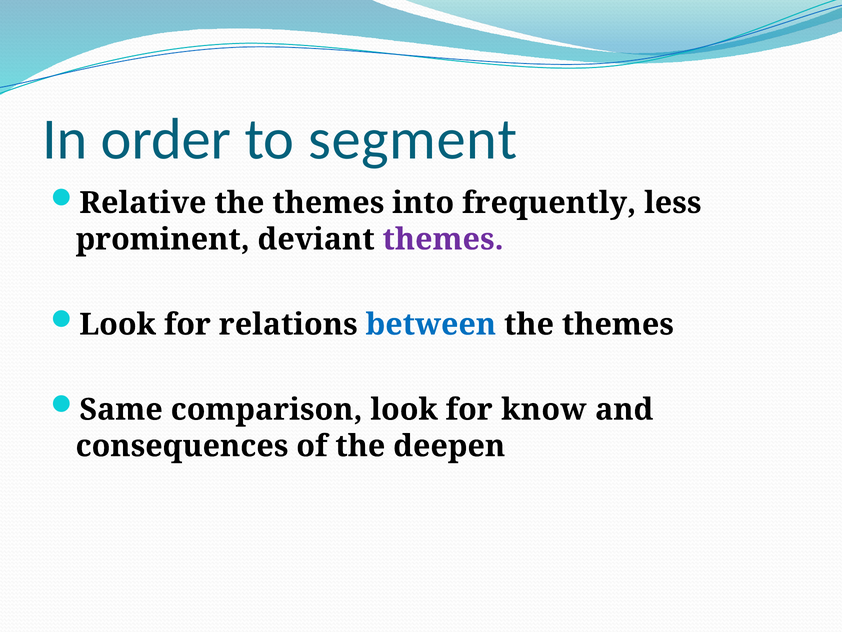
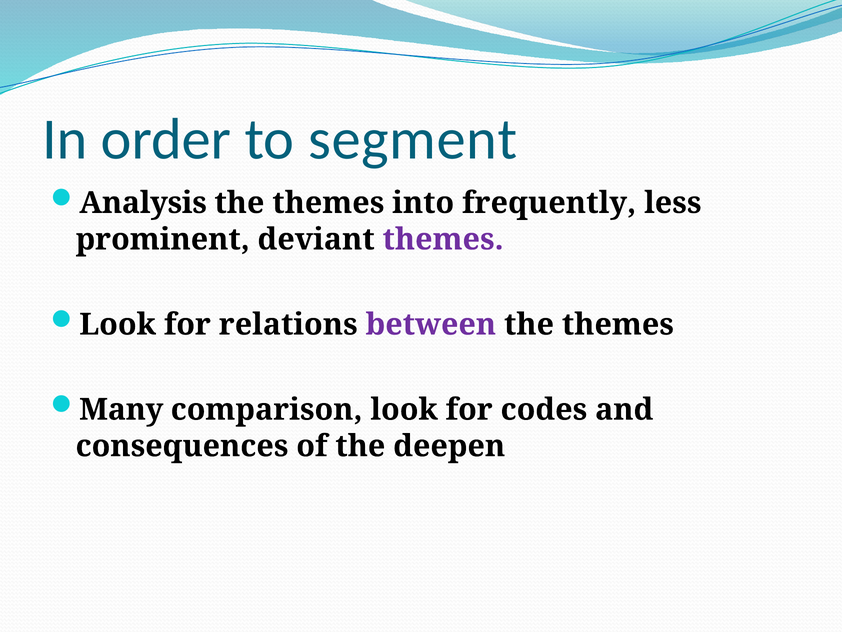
Relative: Relative -> Analysis
between colour: blue -> purple
Same: Same -> Many
know: know -> codes
